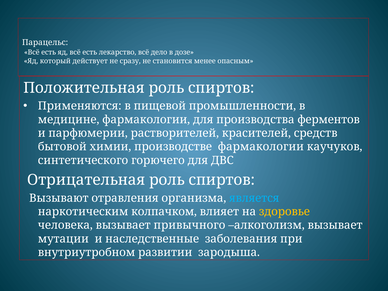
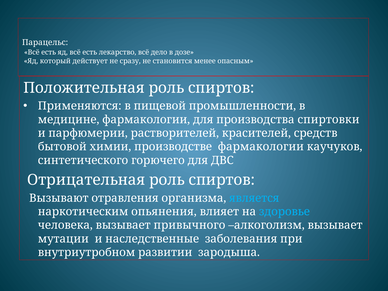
ферментов: ферментов -> спиртовки
колпачком: колпачком -> опьянения
здоровье colour: yellow -> light blue
